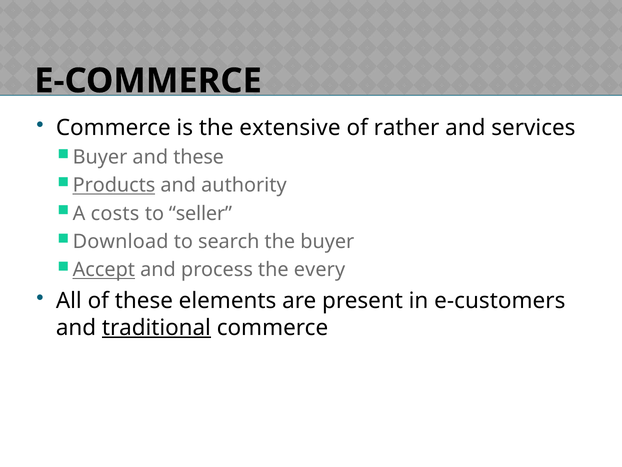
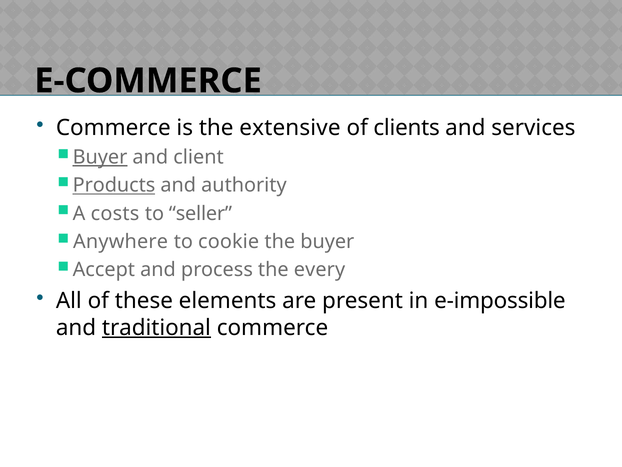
rather: rather -> clients
Buyer at (100, 157) underline: none -> present
and these: these -> client
Download: Download -> Anywhere
search: search -> cookie
Accept underline: present -> none
e-customers: e-customers -> e-impossible
